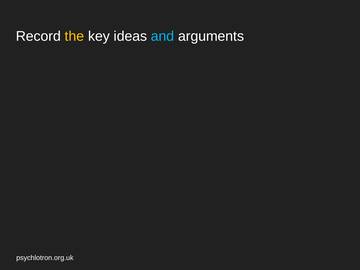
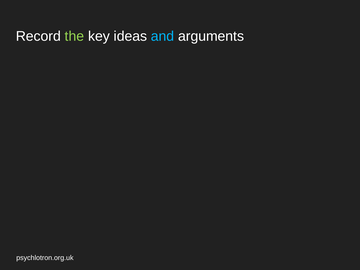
the colour: yellow -> light green
